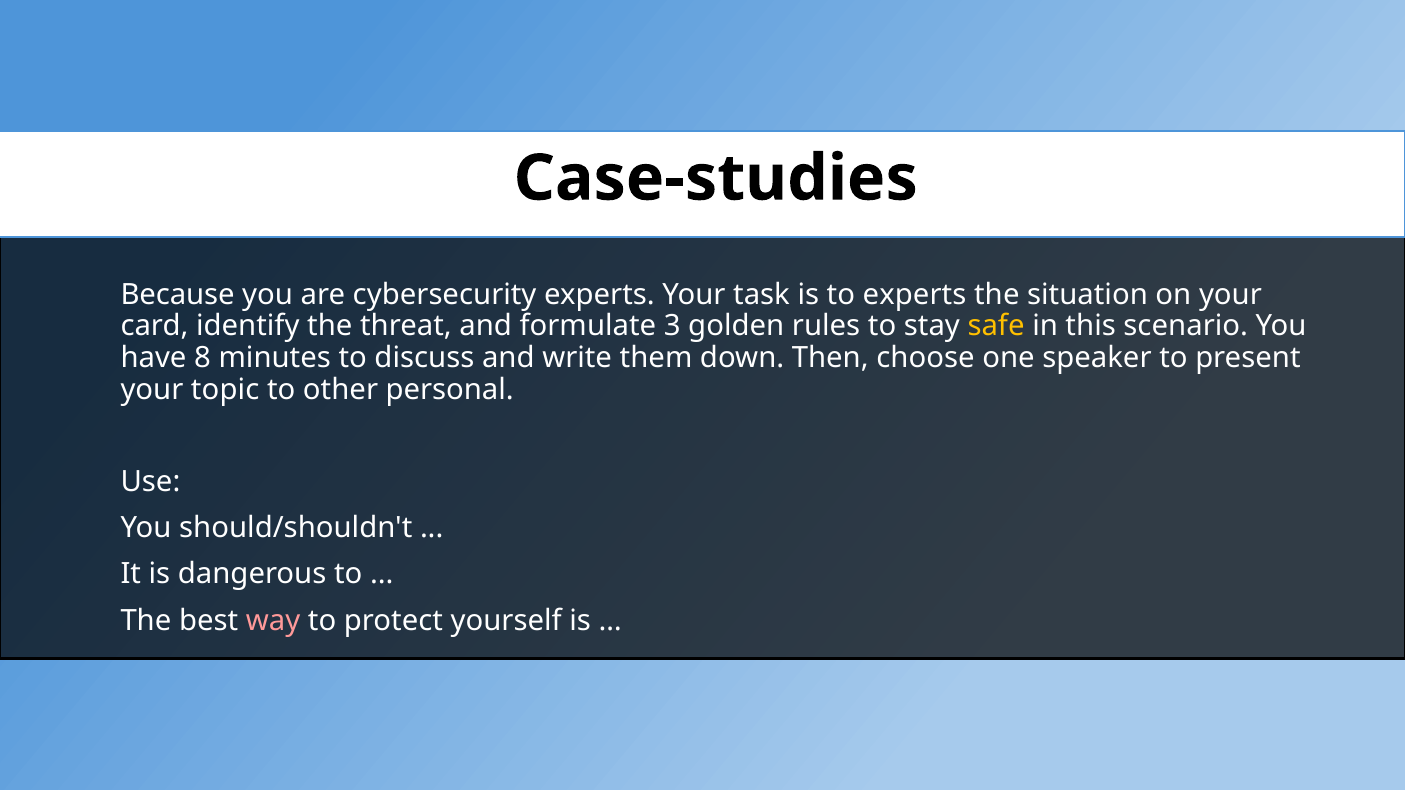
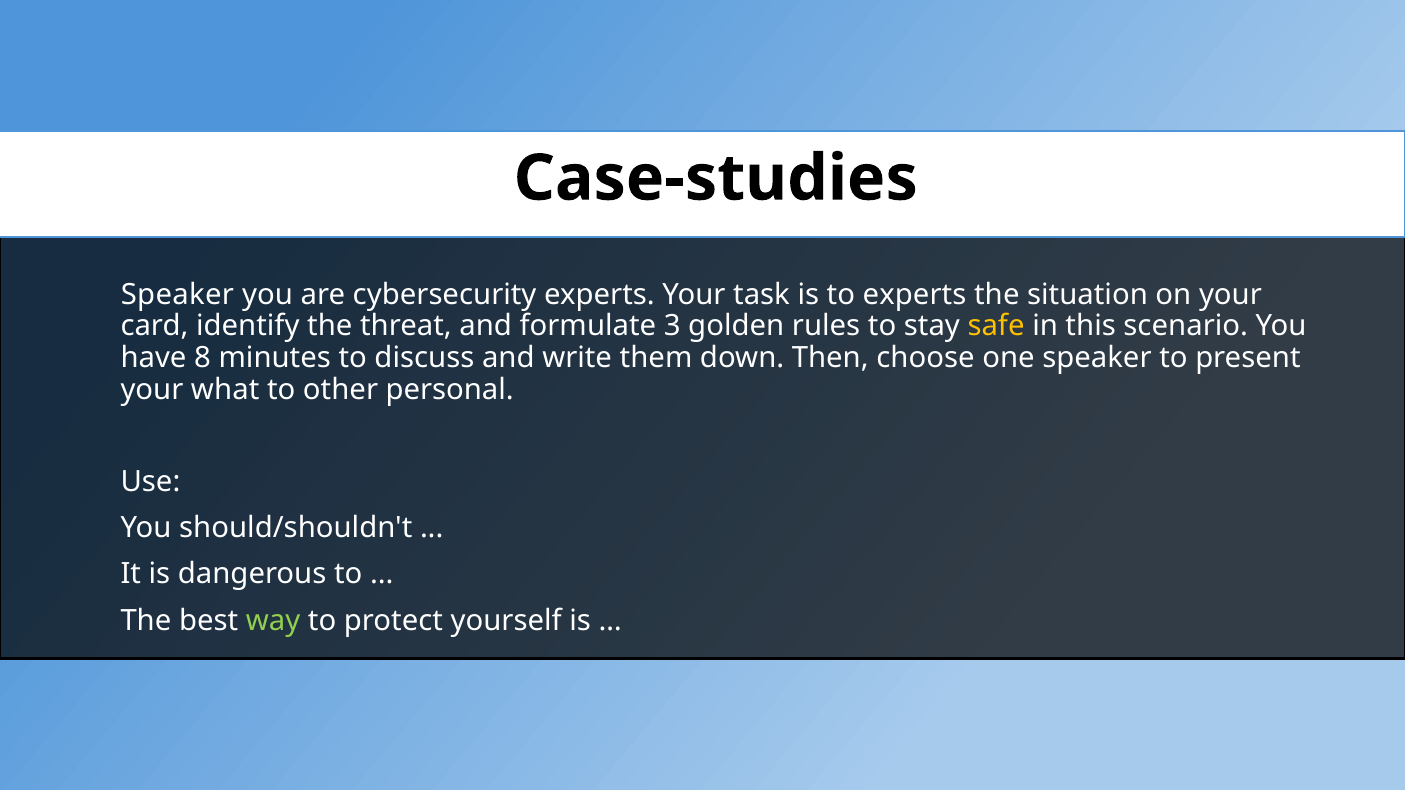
Because at (178, 295): Because -> Speaker
topic: topic -> what
way colour: pink -> light green
